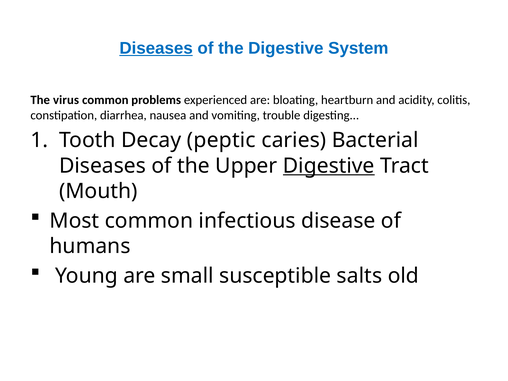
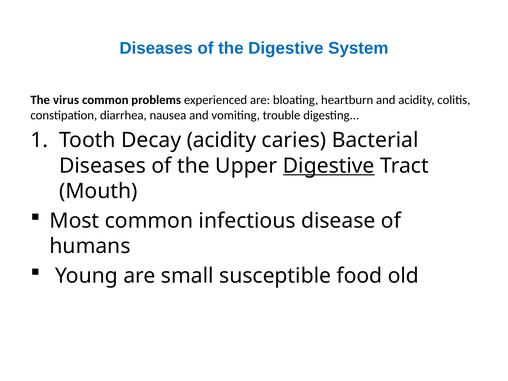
Diseases at (156, 48) underline: present -> none
Decay peptic: peptic -> acidity
salts: salts -> food
